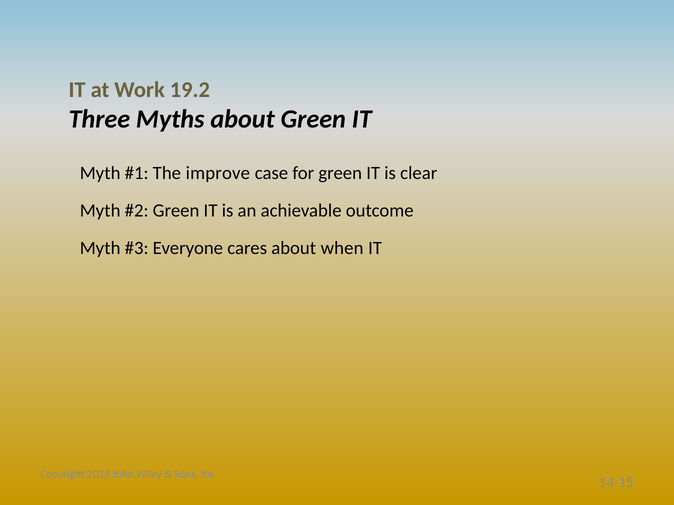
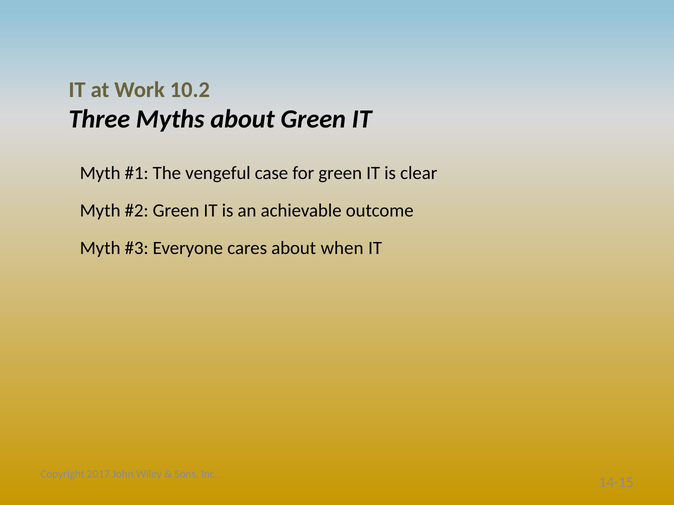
19.2: 19.2 -> 10.2
improve: improve -> vengeful
2025: 2025 -> 2017
